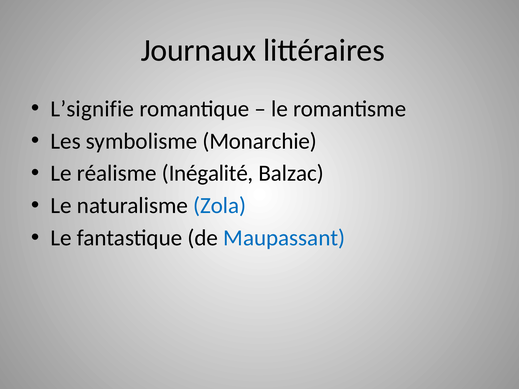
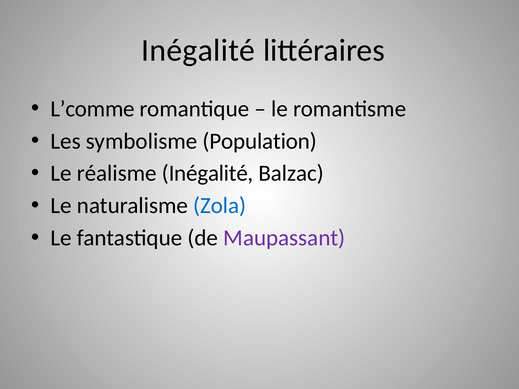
Journaux at (198, 50): Journaux -> Inégalité
L’signifie: L’signifie -> L’comme
Monarchie: Monarchie -> Population
Maupassant colour: blue -> purple
